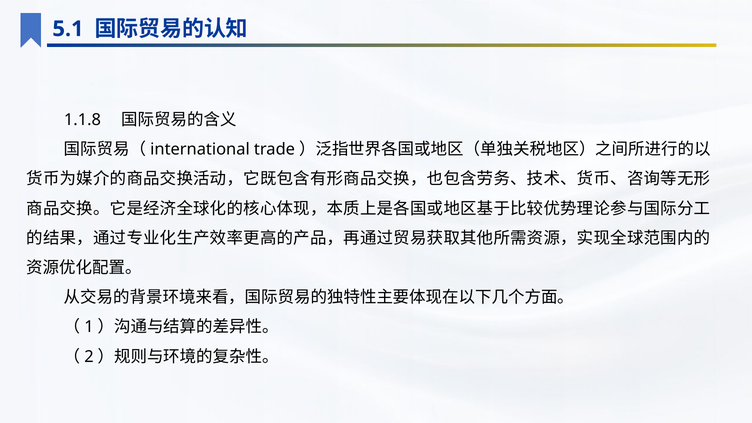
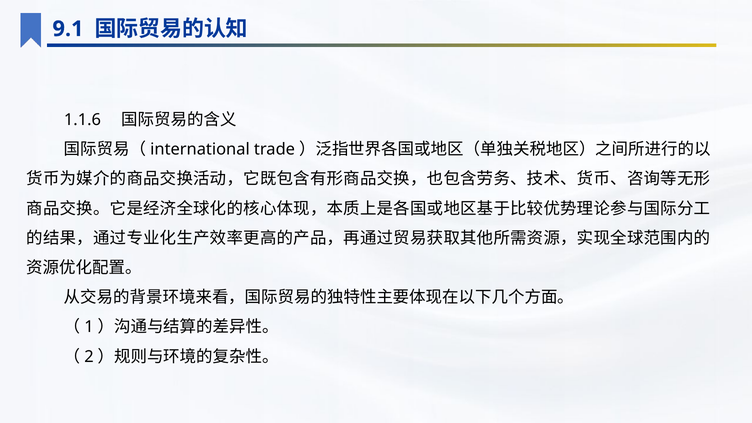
5.1: 5.1 -> 9.1
1.1.8: 1.1.8 -> 1.1.6
